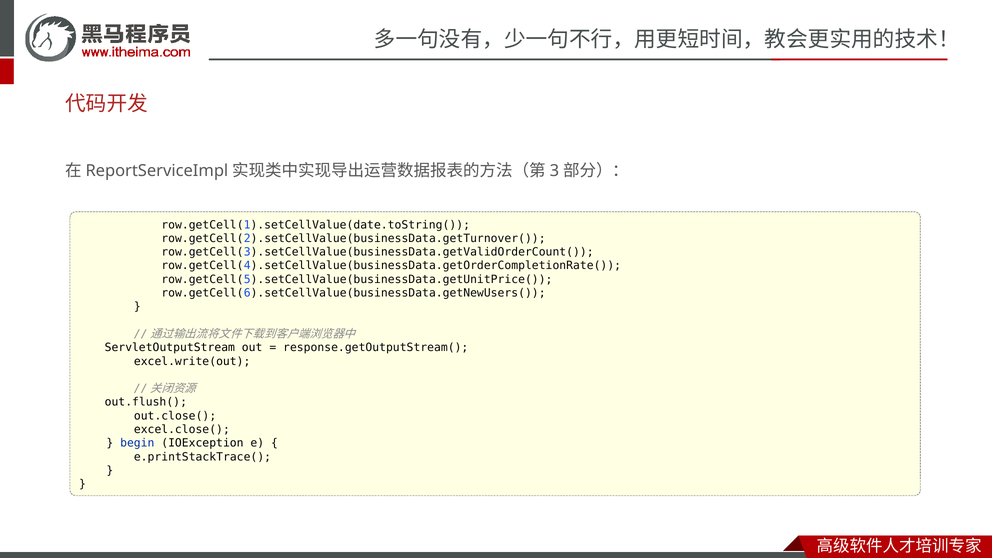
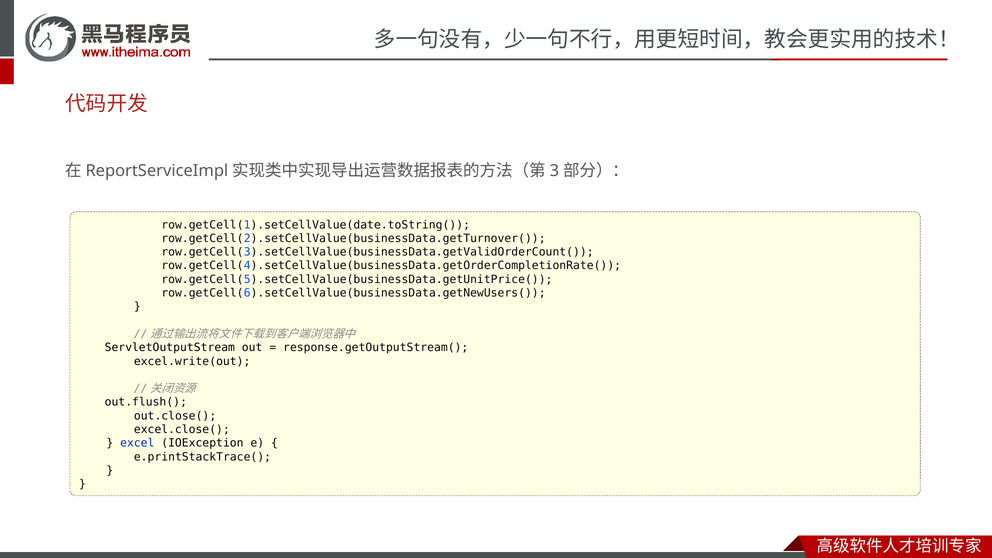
begin: begin -> excel
